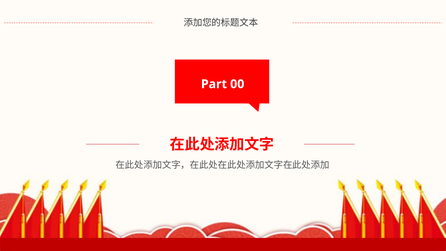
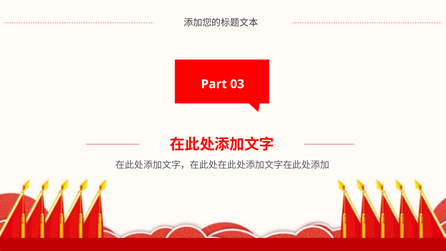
00: 00 -> 03
